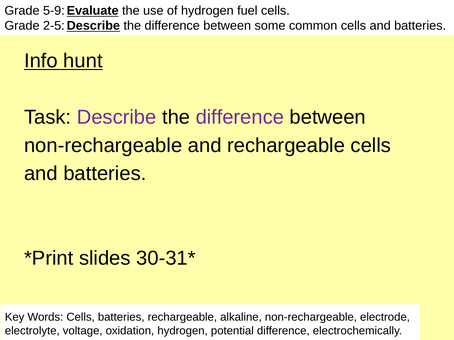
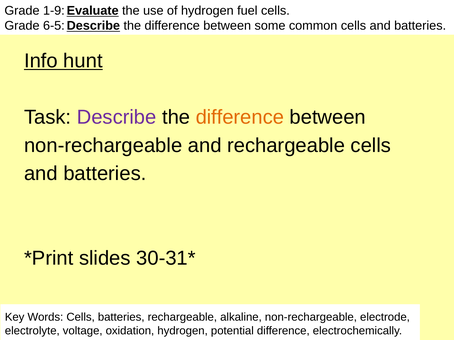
5-9: 5-9 -> 1-9
2-5: 2-5 -> 6-5
difference at (240, 117) colour: purple -> orange
